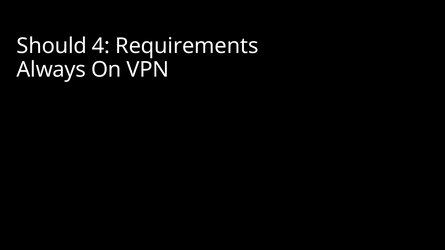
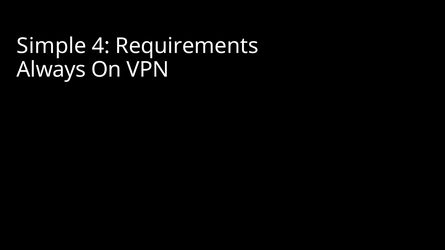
Should: Should -> Simple
